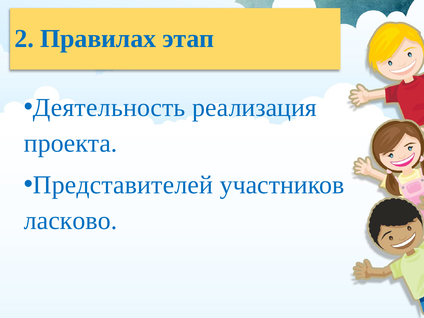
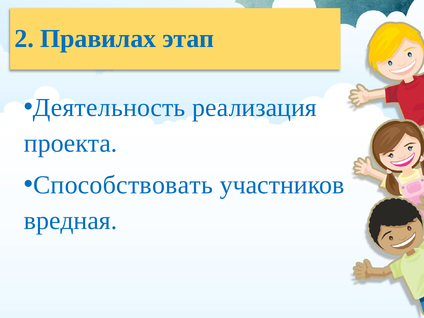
Представителей: Представителей -> Способствовать
ласково: ласково -> вредная
